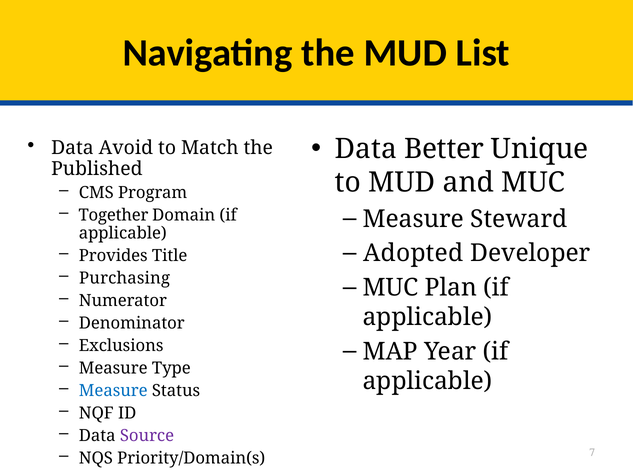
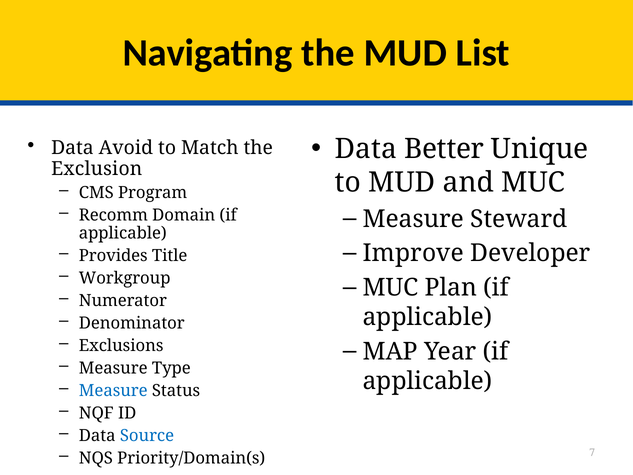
Published: Published -> Exclusion
Together: Together -> Recomm
Adopted: Adopted -> Improve
Purchasing: Purchasing -> Workgroup
Source colour: purple -> blue
